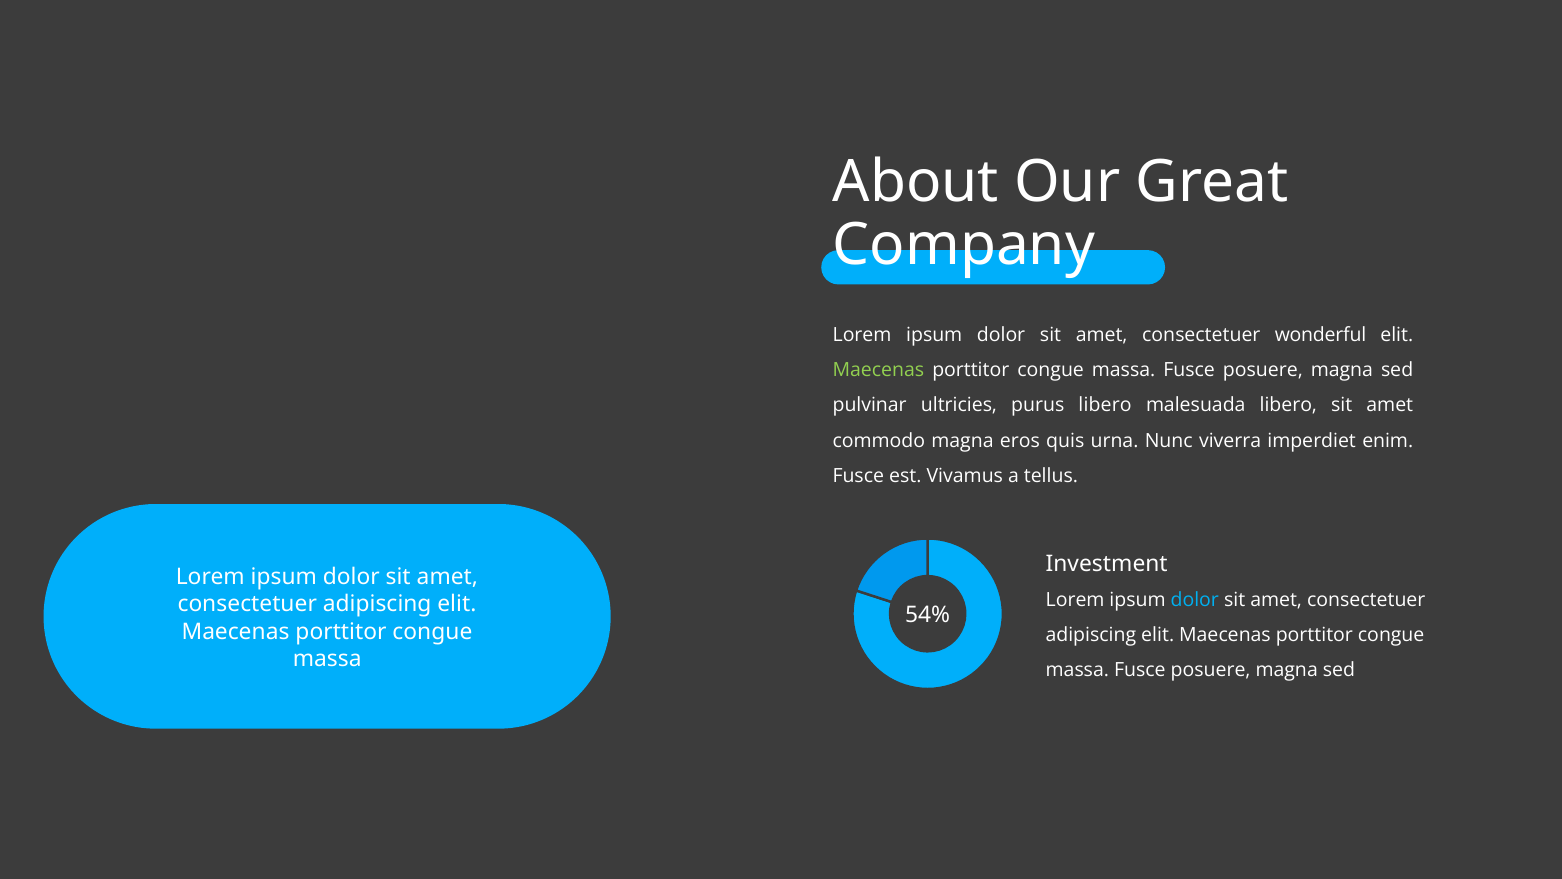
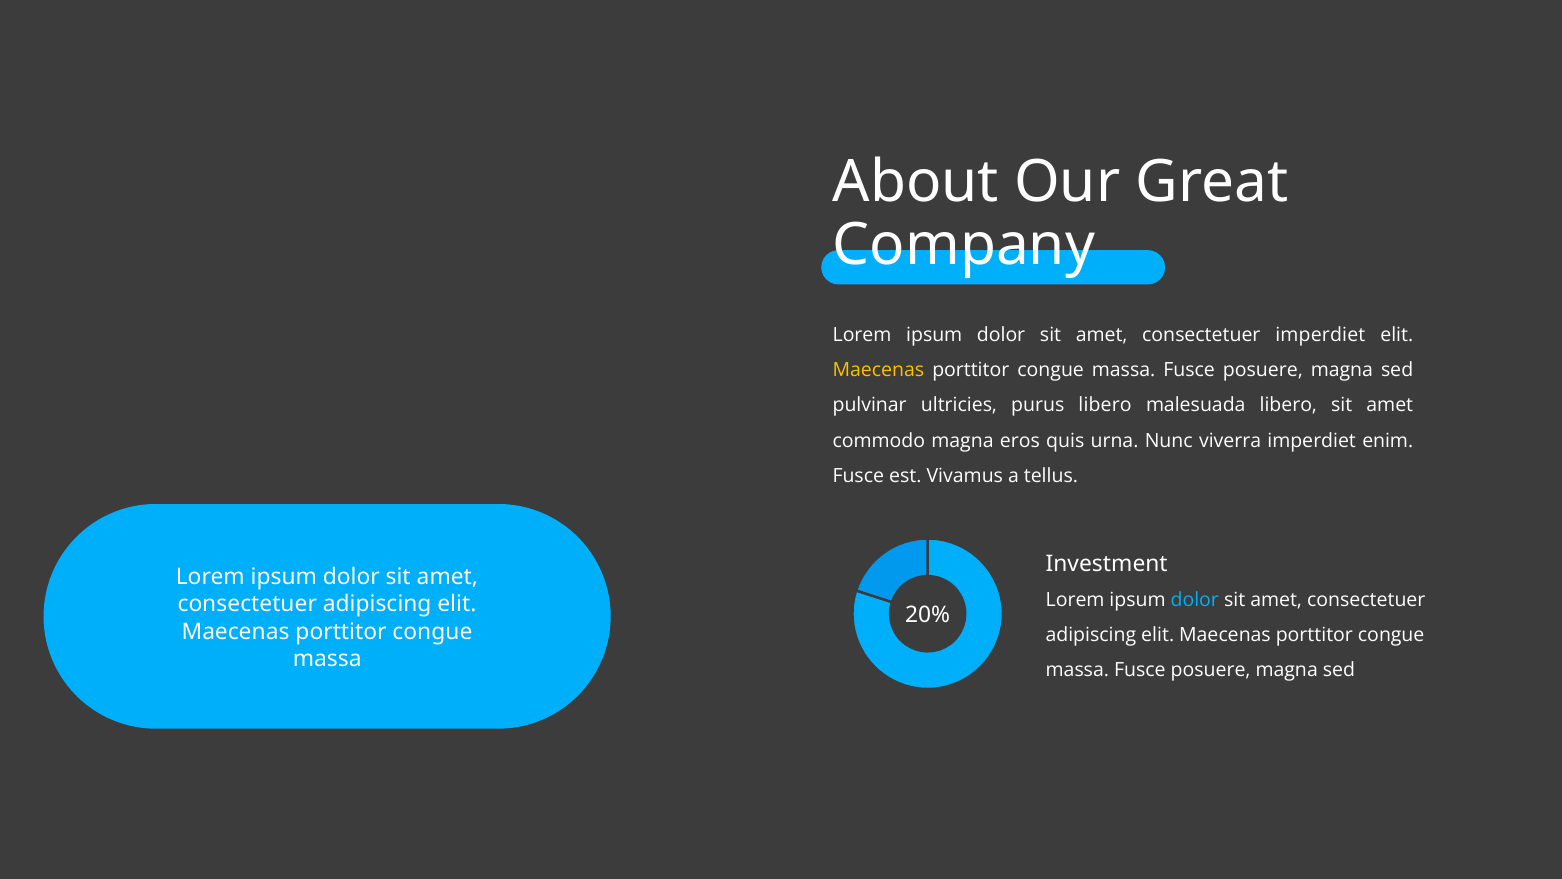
consectetuer wonderful: wonderful -> imperdiet
Maecenas at (878, 370) colour: light green -> yellow
54%: 54% -> 20%
